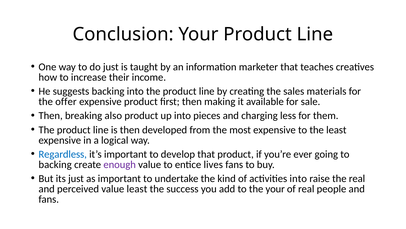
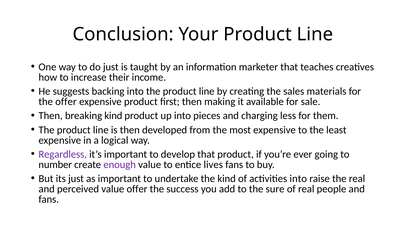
breaking also: also -> kind
Regardless colour: blue -> purple
backing at (55, 164): backing -> number
value least: least -> offer
the your: your -> sure
